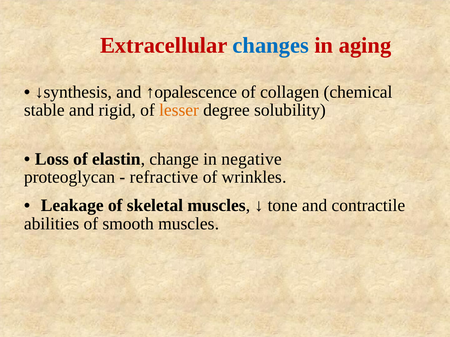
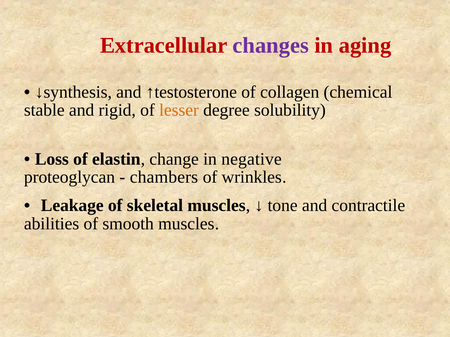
changes colour: blue -> purple
↑opalescence: ↑opalescence -> ↑testosterone
refractive: refractive -> chambers
